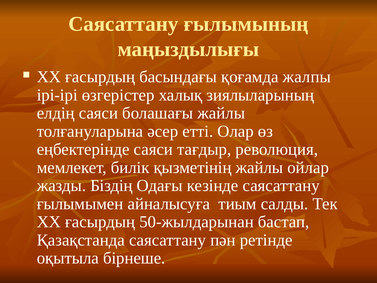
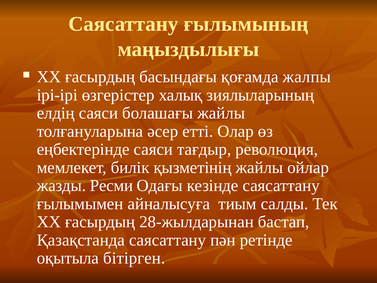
Біздің: Біздің -> Ресми
50-жылдарынан: 50-жылдарынан -> 28-жылдарынан
бірнеше: бірнеше -> бітірген
